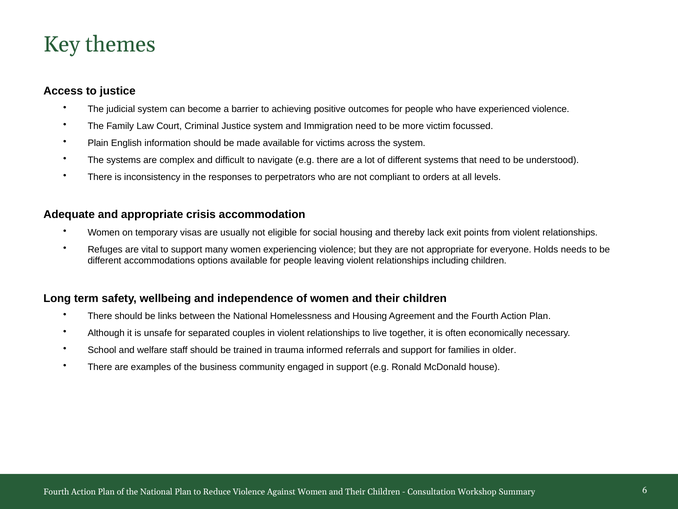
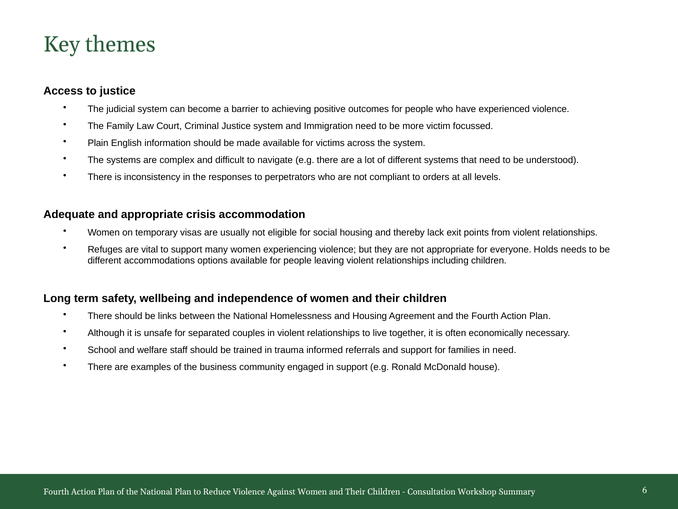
in older: older -> need
